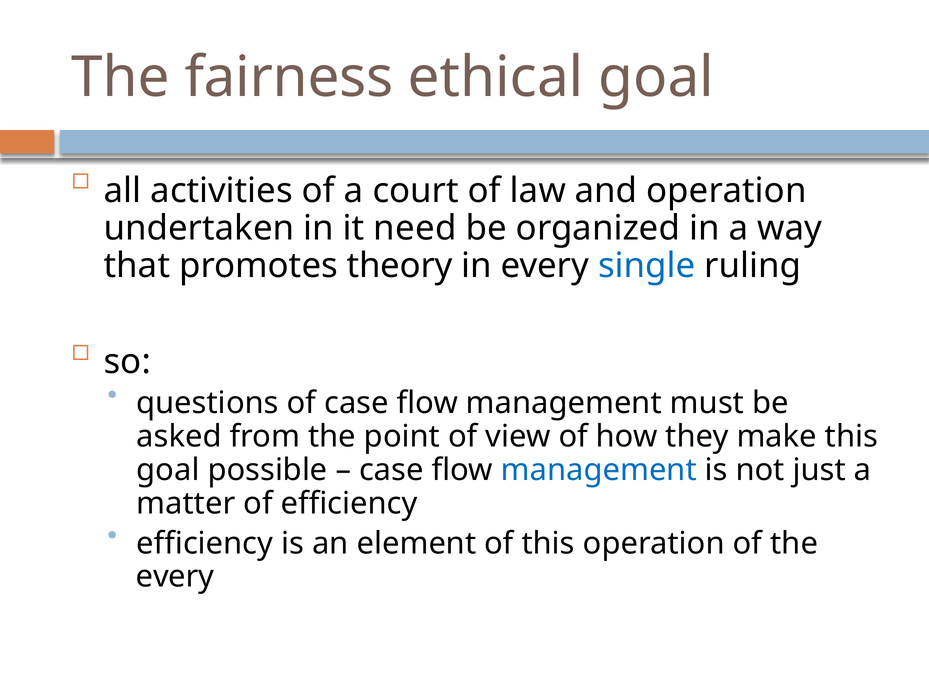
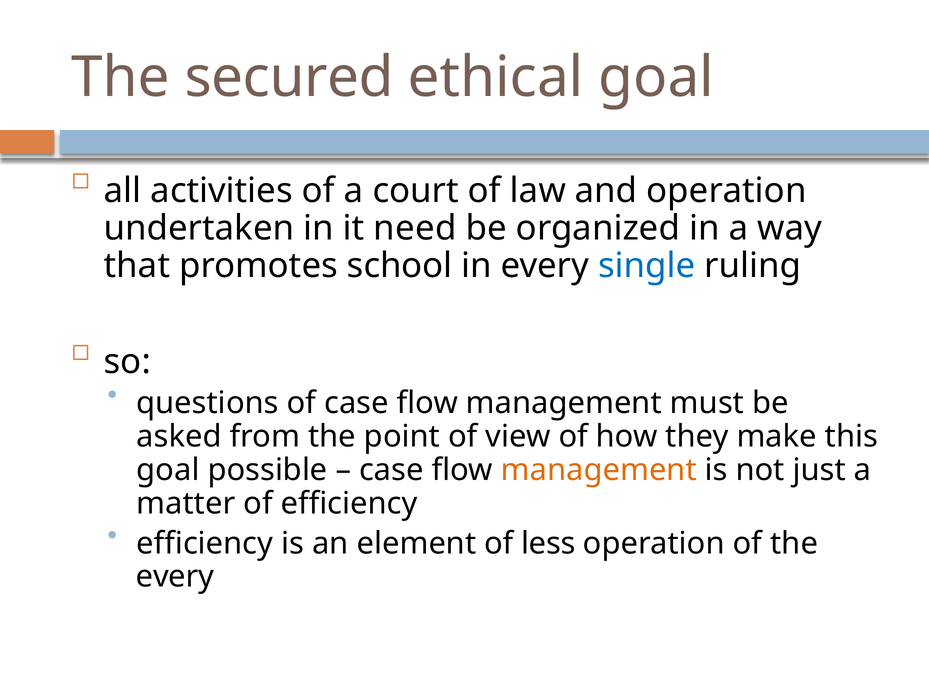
fairness: fairness -> secured
theory: theory -> school
management at (599, 470) colour: blue -> orange
of this: this -> less
